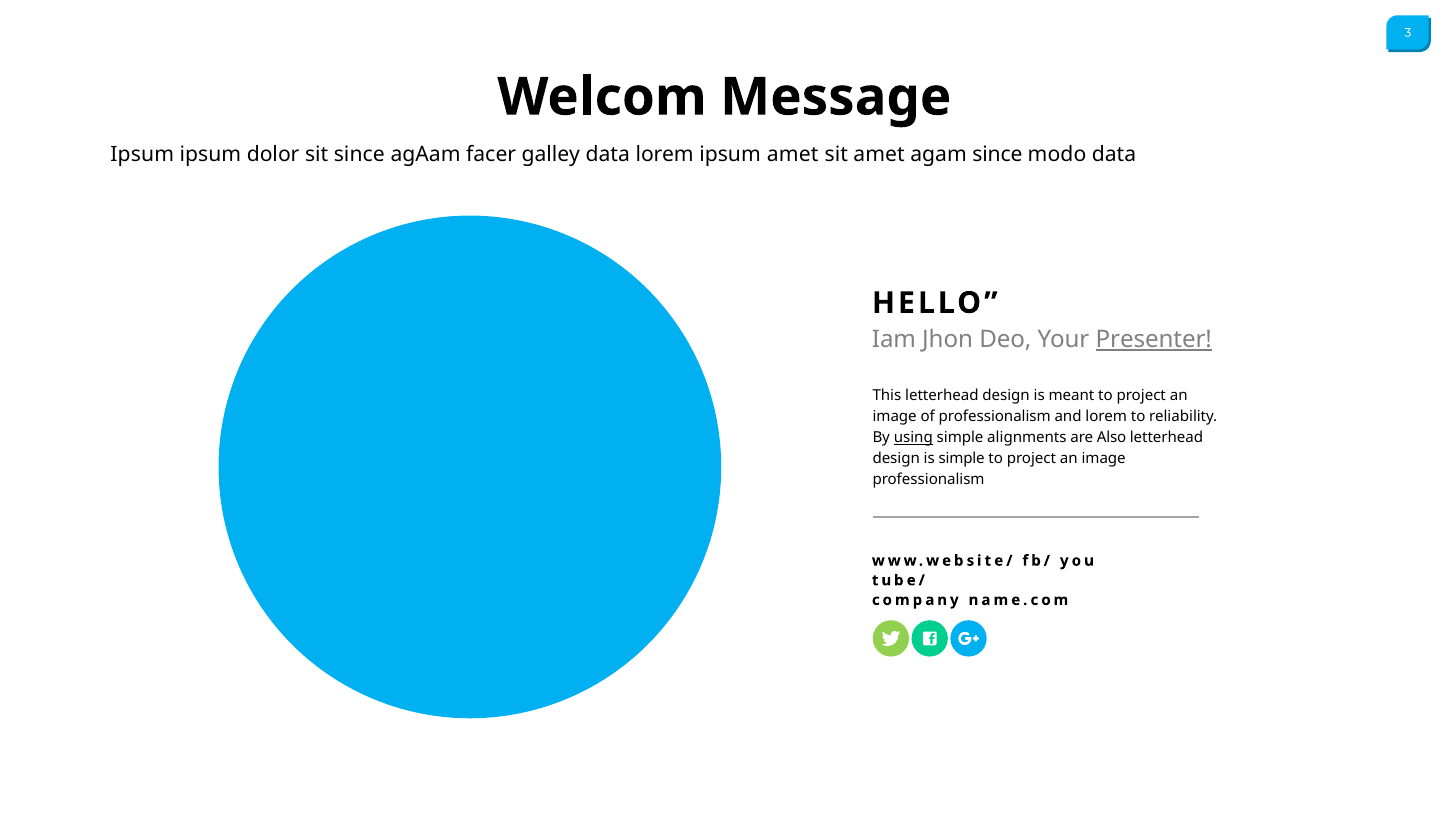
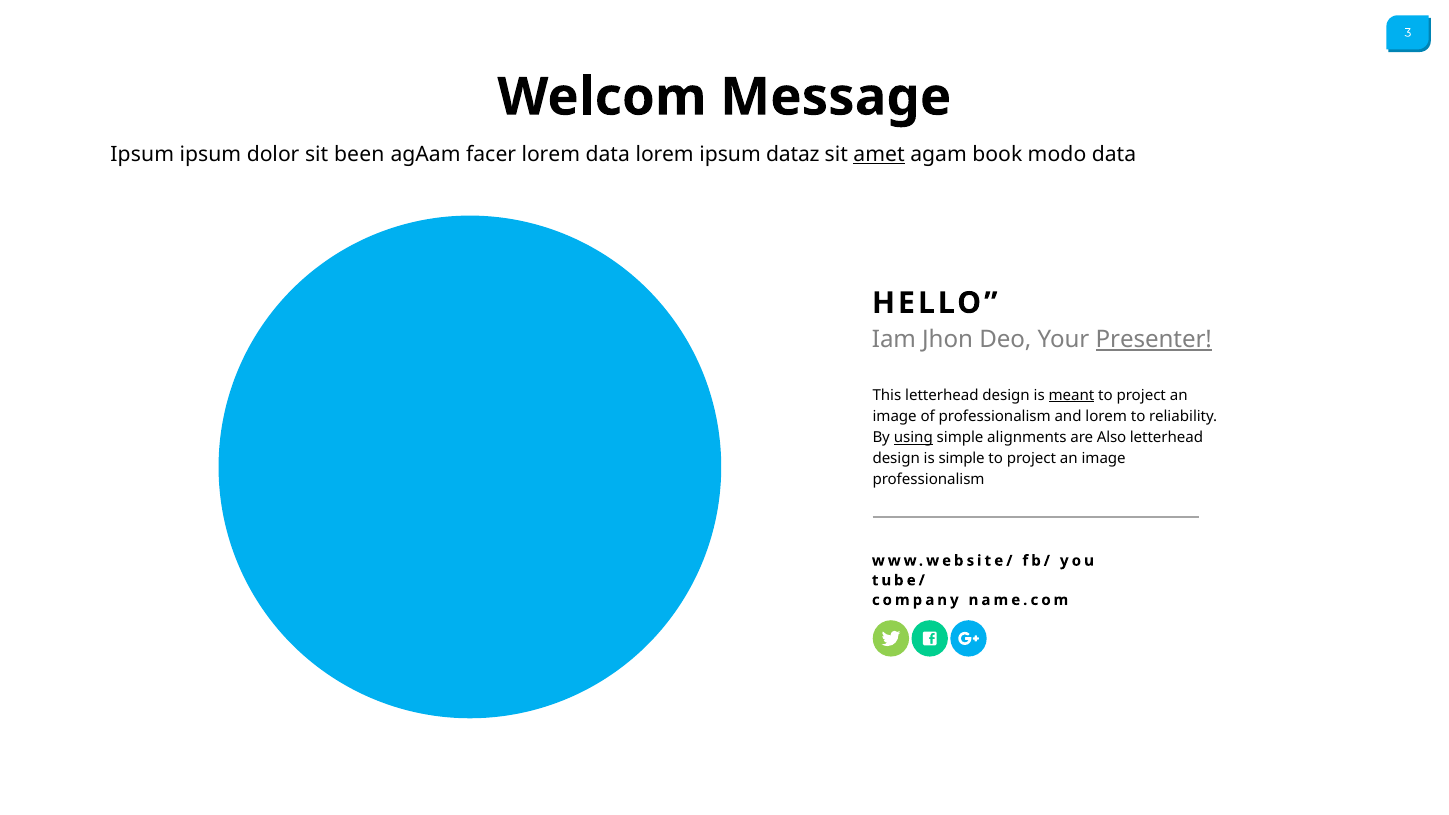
sit since: since -> been
facer galley: galley -> lorem
ipsum amet: amet -> dataz
amet at (879, 154) underline: none -> present
agam since: since -> book
meant underline: none -> present
